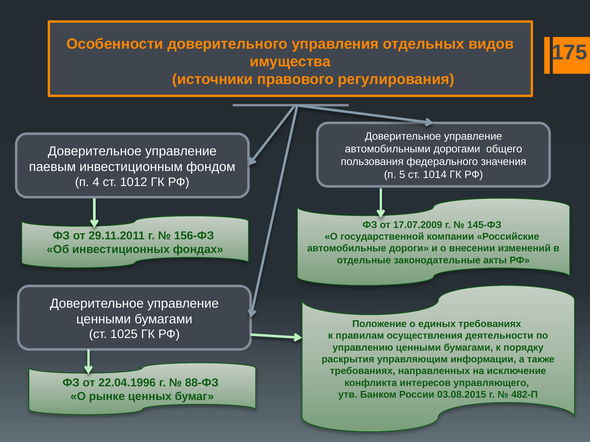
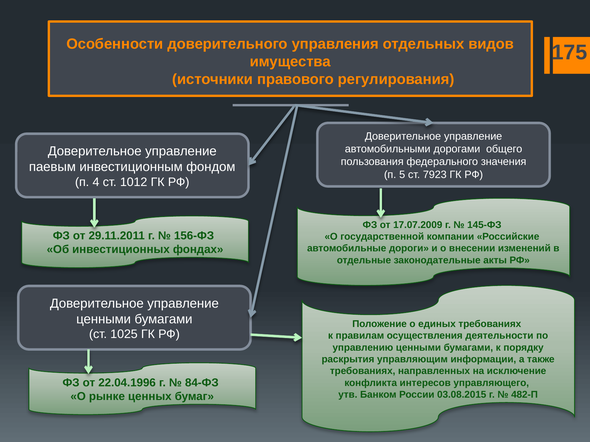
1014: 1014 -> 7923
88-ФЗ: 88-ФЗ -> 84-ФЗ
